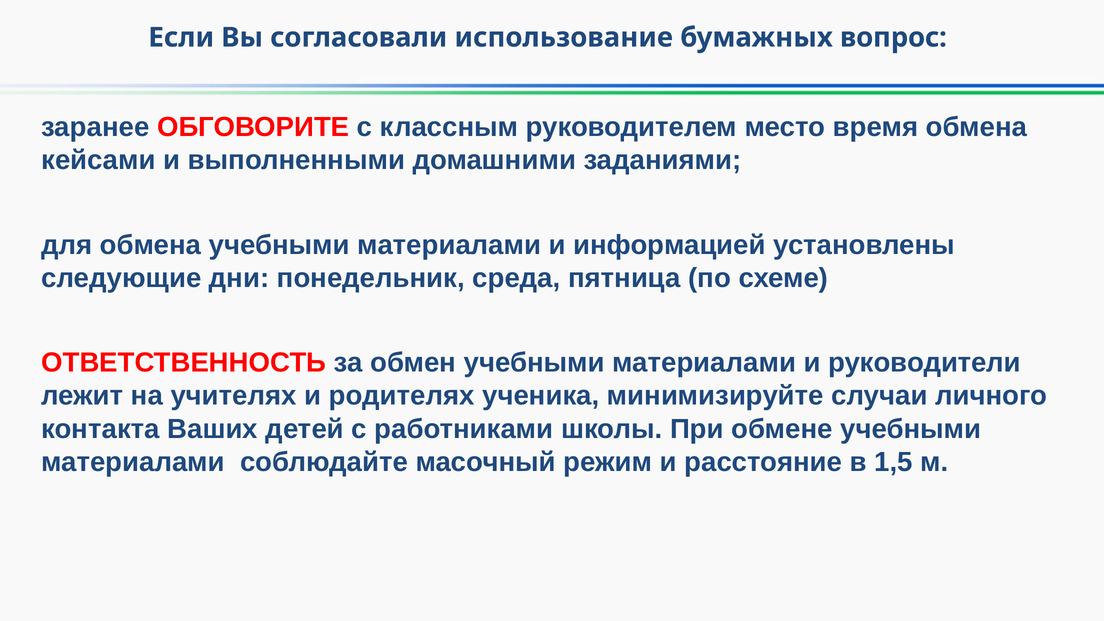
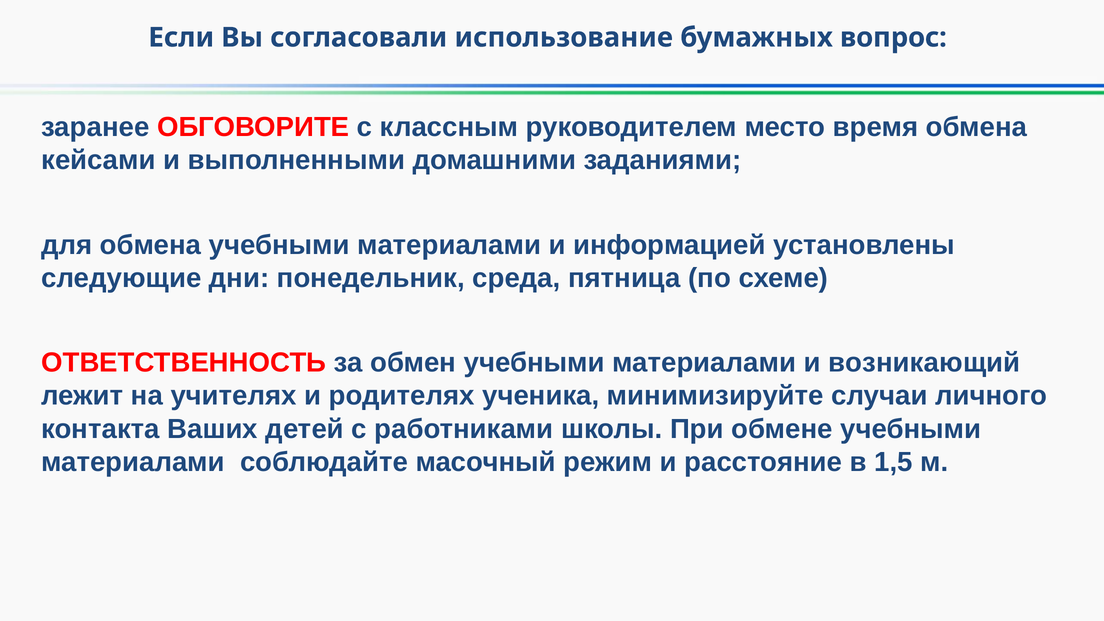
руководители: руководители -> возникающий
